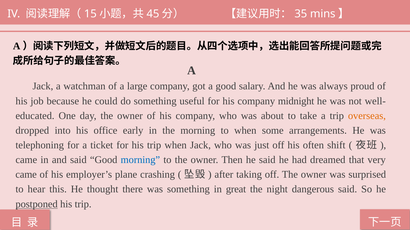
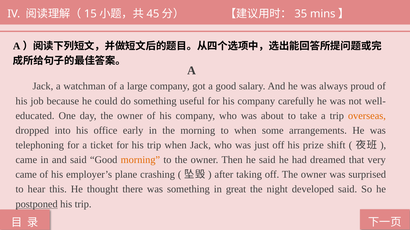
midnight: midnight -> carefully
often: often -> prize
morning at (140, 160) colour: blue -> orange
dangerous: dangerous -> developed
